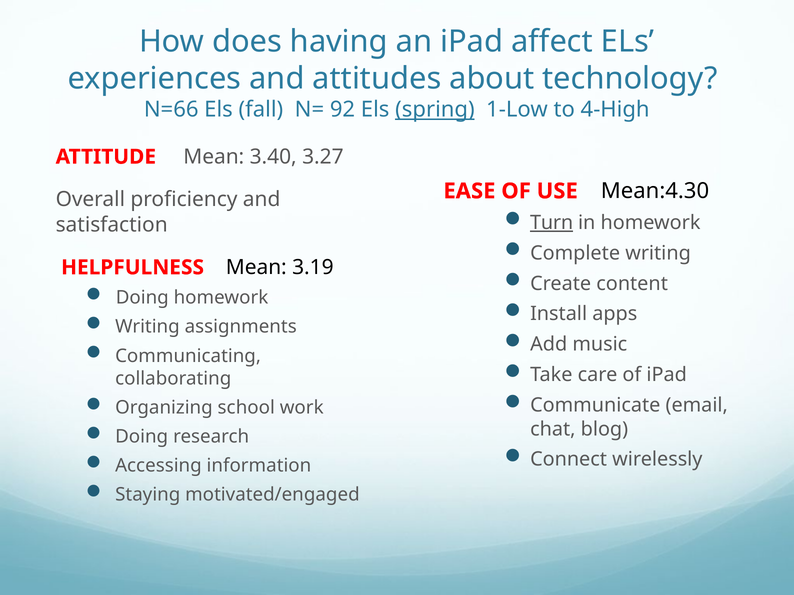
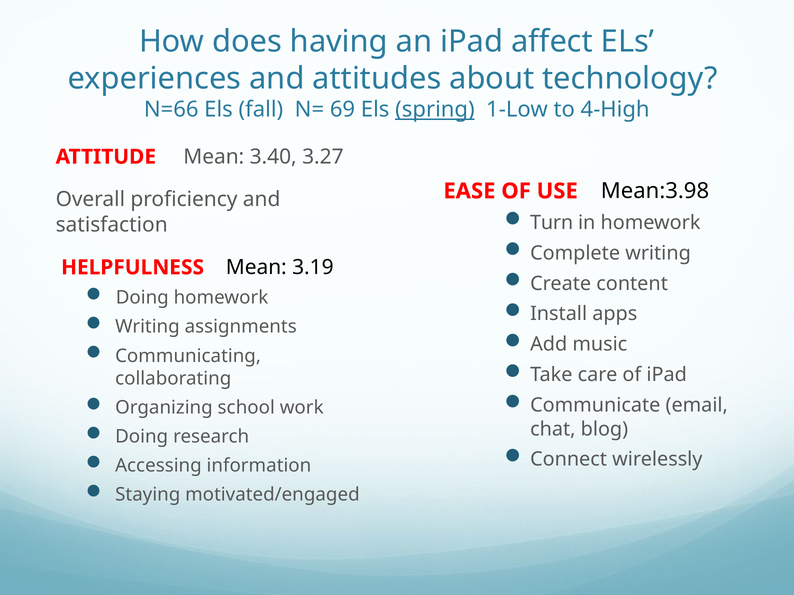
92: 92 -> 69
Mean:4.30: Mean:4.30 -> Mean:3.98
Turn underline: present -> none
